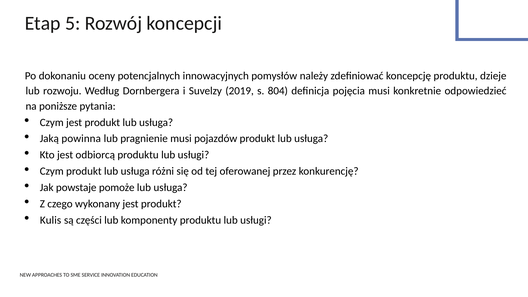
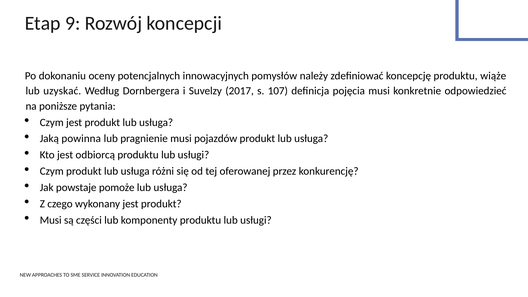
5: 5 -> 9
dzieje: dzieje -> wiąże
rozwoju: rozwoju -> uzyskać
2019: 2019 -> 2017
804: 804 -> 107
Kulis at (51, 220): Kulis -> Musi
